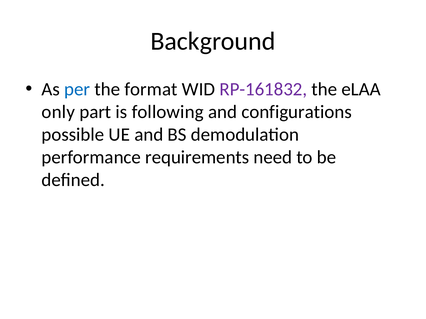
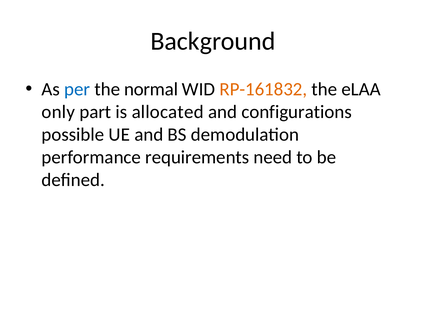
format: format -> normal
RP-161832 colour: purple -> orange
following: following -> allocated
